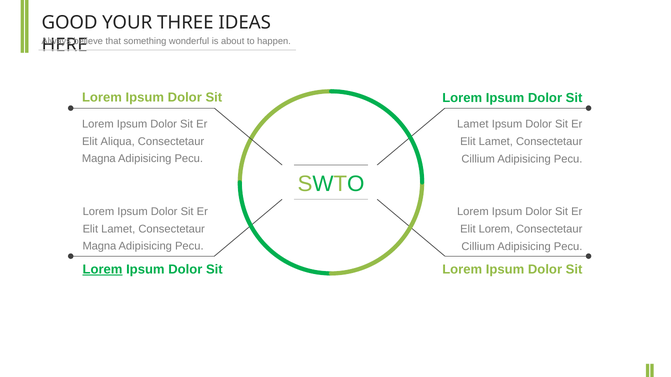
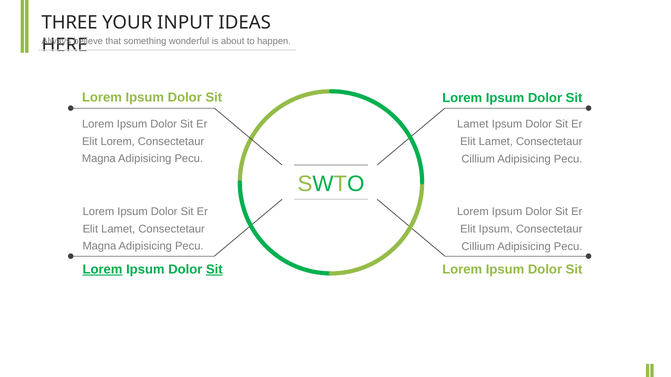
GOOD: GOOD -> THREE
THREE: THREE -> INPUT
Elit Aliqua: Aliqua -> Lorem
Elit Lorem: Lorem -> Ipsum
Sit at (214, 270) underline: none -> present
